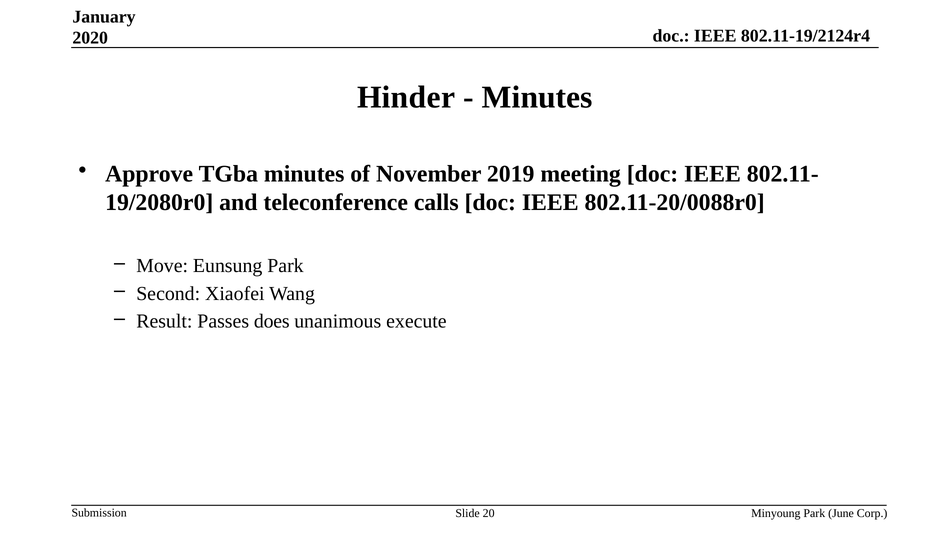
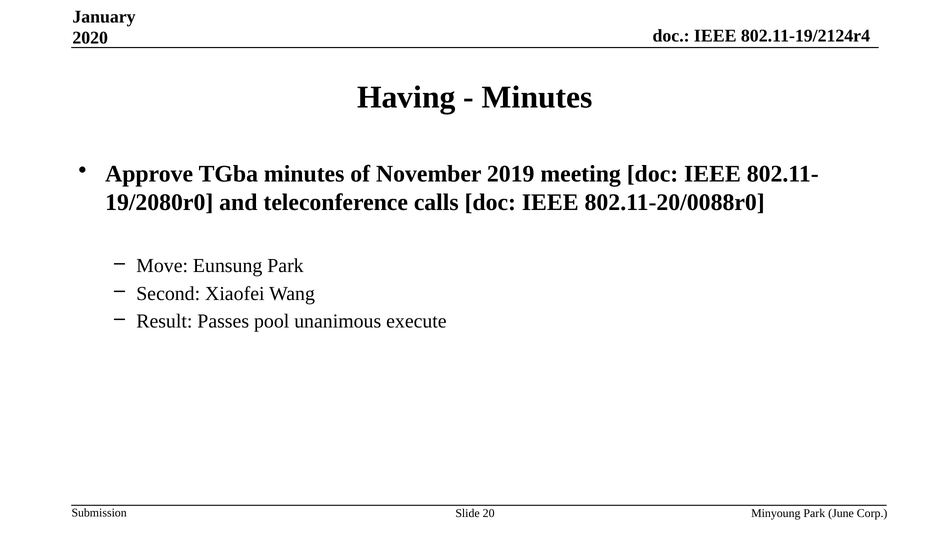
Hinder: Hinder -> Having
does: does -> pool
